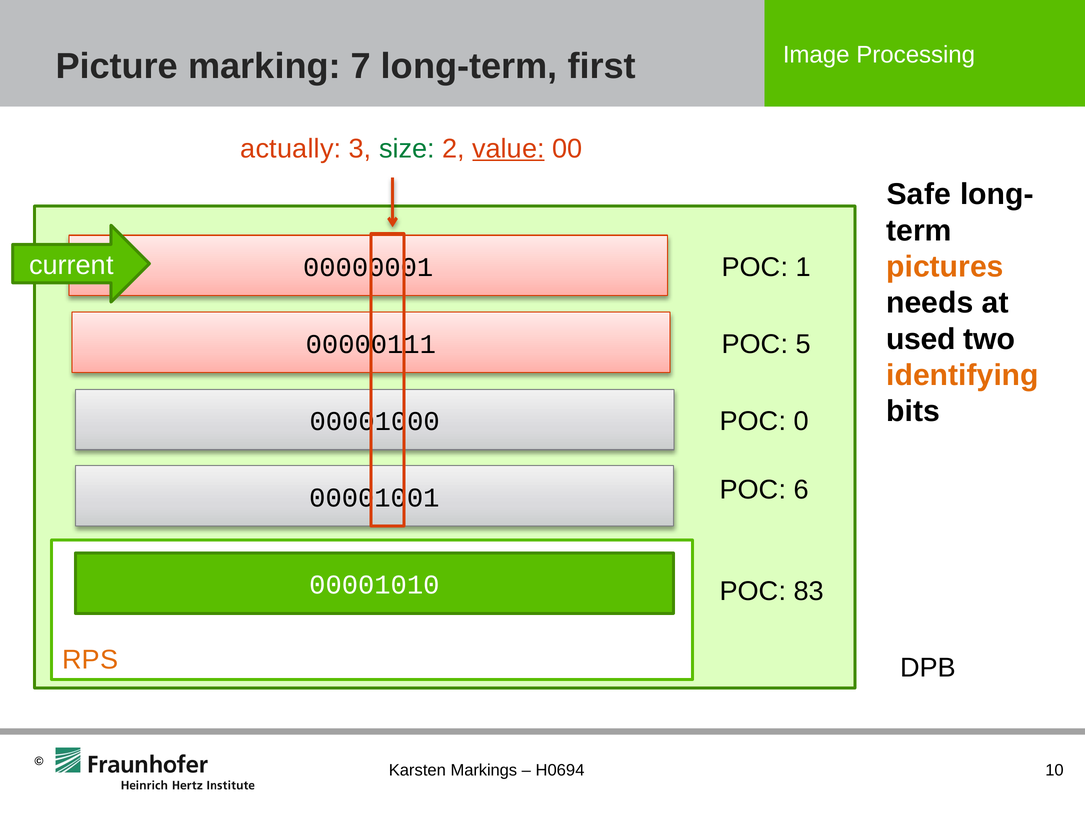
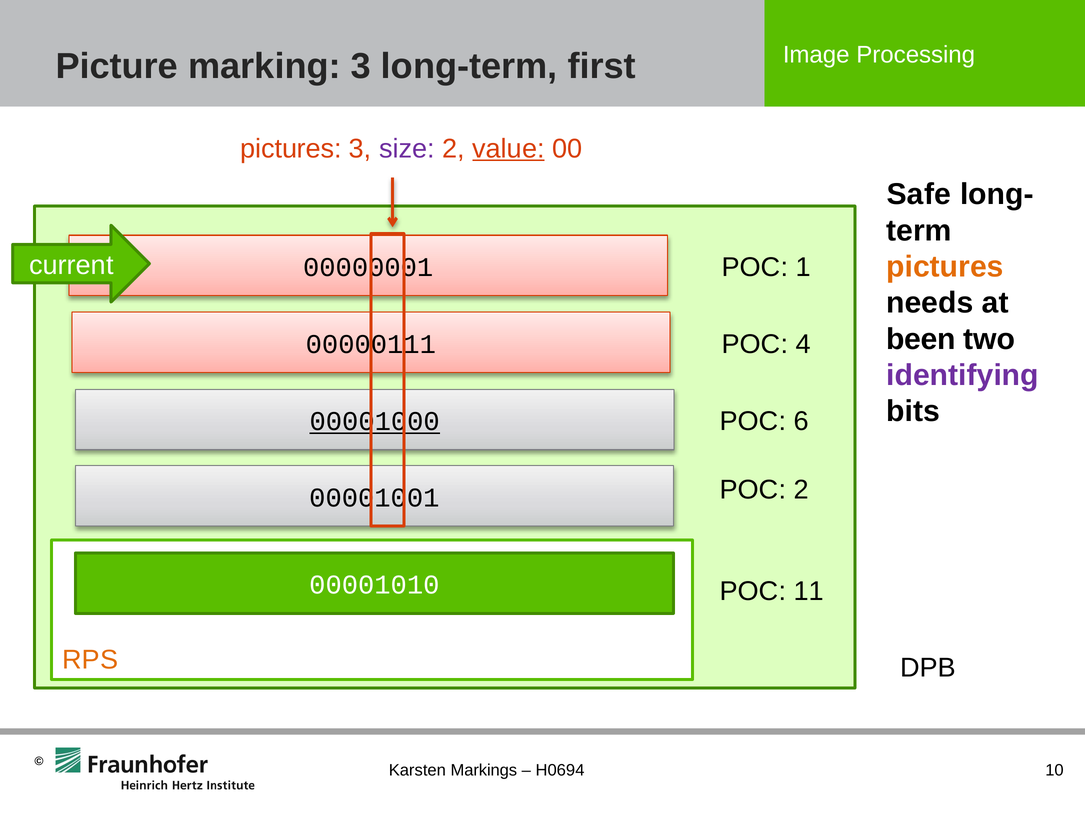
marking 7: 7 -> 3
actually at (291, 149): actually -> pictures
size colour: green -> purple
used: used -> been
5: 5 -> 4
identifying colour: orange -> purple
0: 0 -> 6
00001000 underline: none -> present
POC 6: 6 -> 2
83: 83 -> 11
